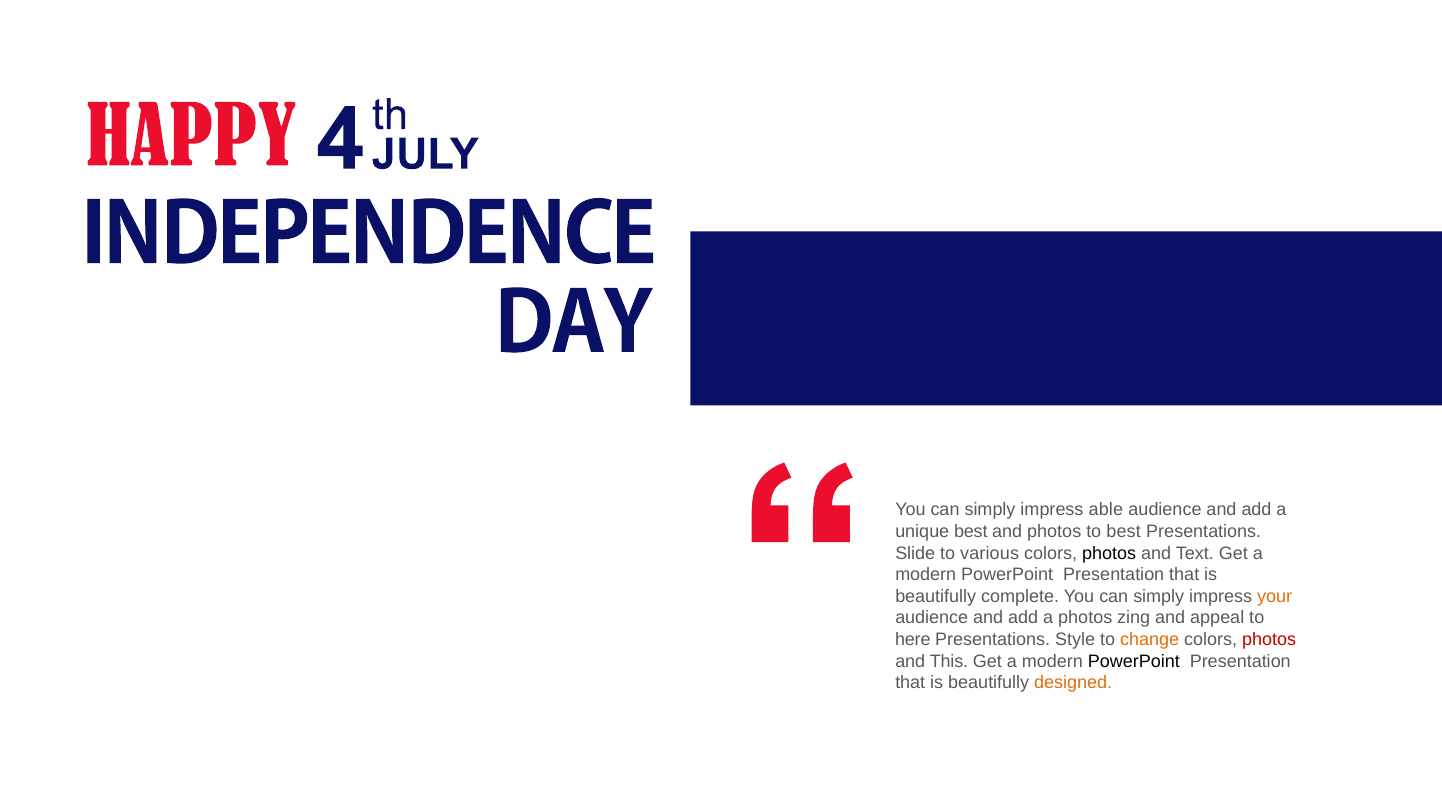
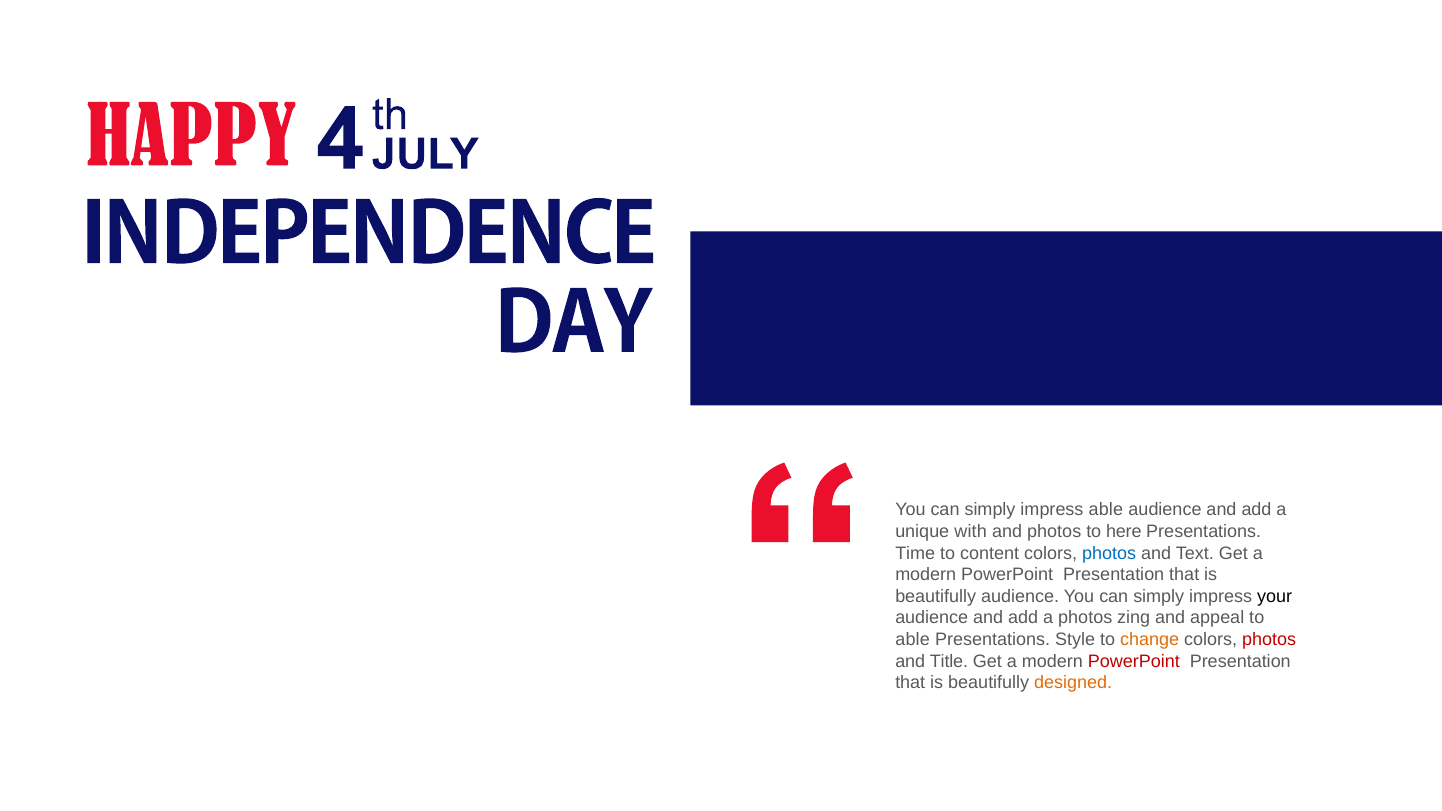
unique best: best -> with
to best: best -> here
Slide: Slide -> Time
various: various -> content
photos at (1109, 553) colour: black -> blue
beautifully complete: complete -> audience
your colour: orange -> black
here at (913, 640): here -> able
This: This -> Title
PowerPoint at (1134, 661) colour: black -> red
